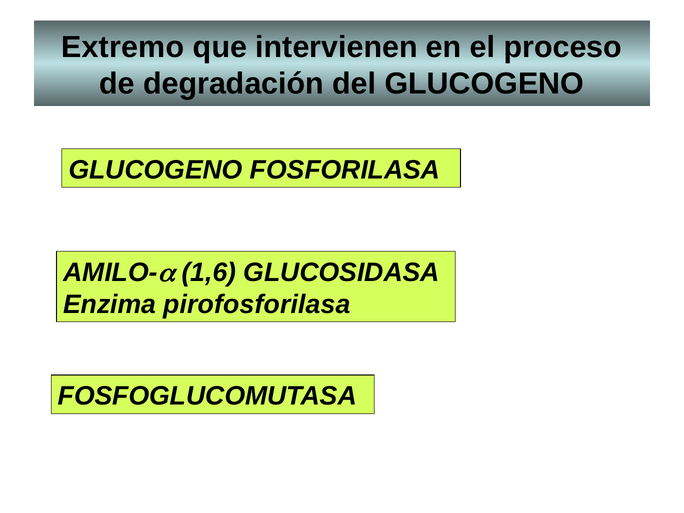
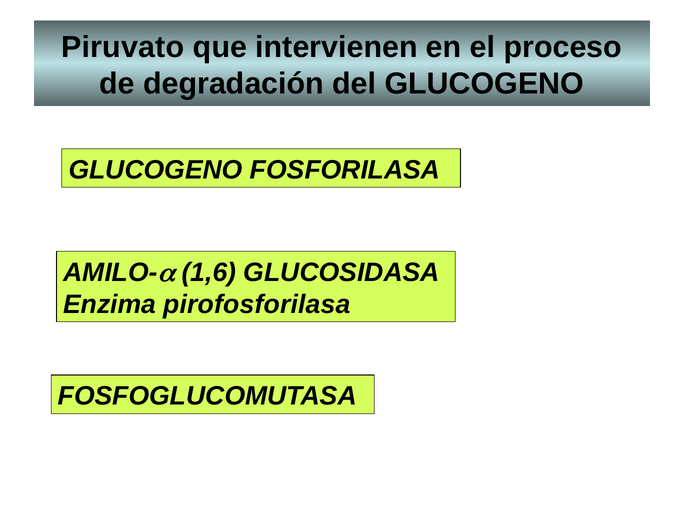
Extremo: Extremo -> Piruvato
